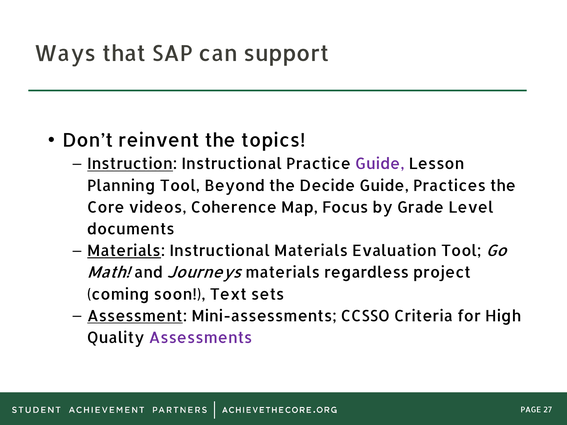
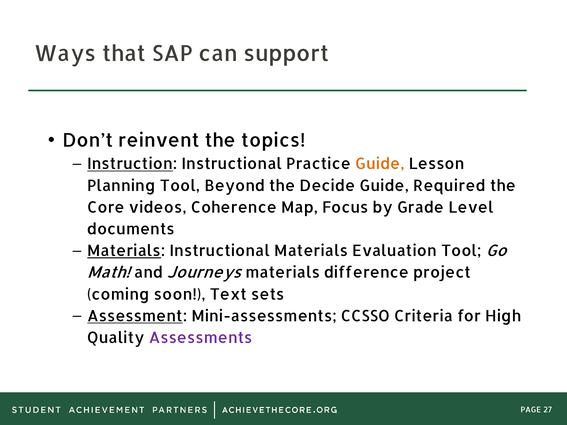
Guide at (380, 164) colour: purple -> orange
Practices: Practices -> Required
regardless: regardless -> difference
